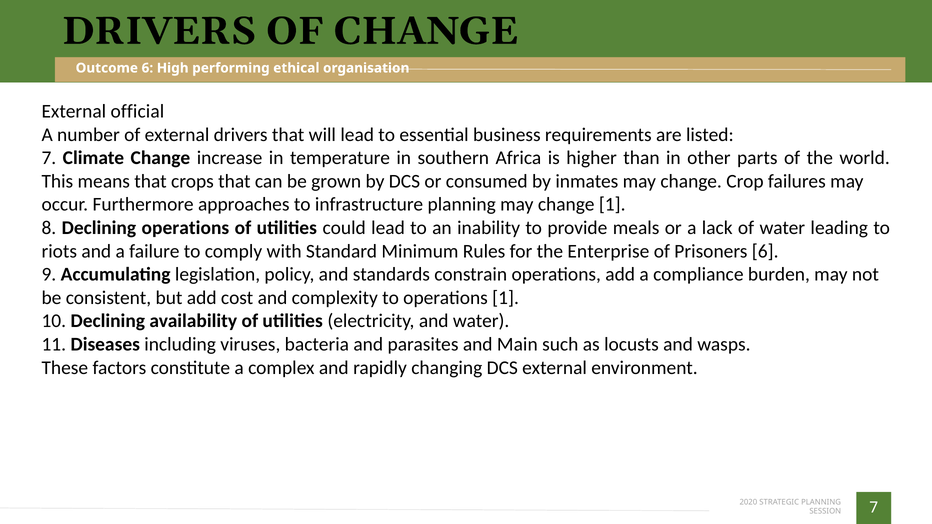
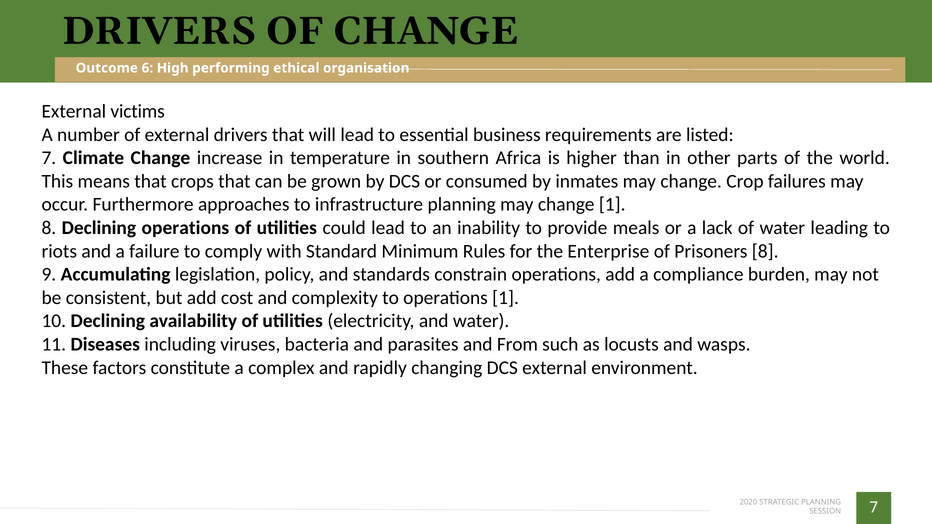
official: official -> victims
Prisoners 6: 6 -> 8
Main: Main -> From
